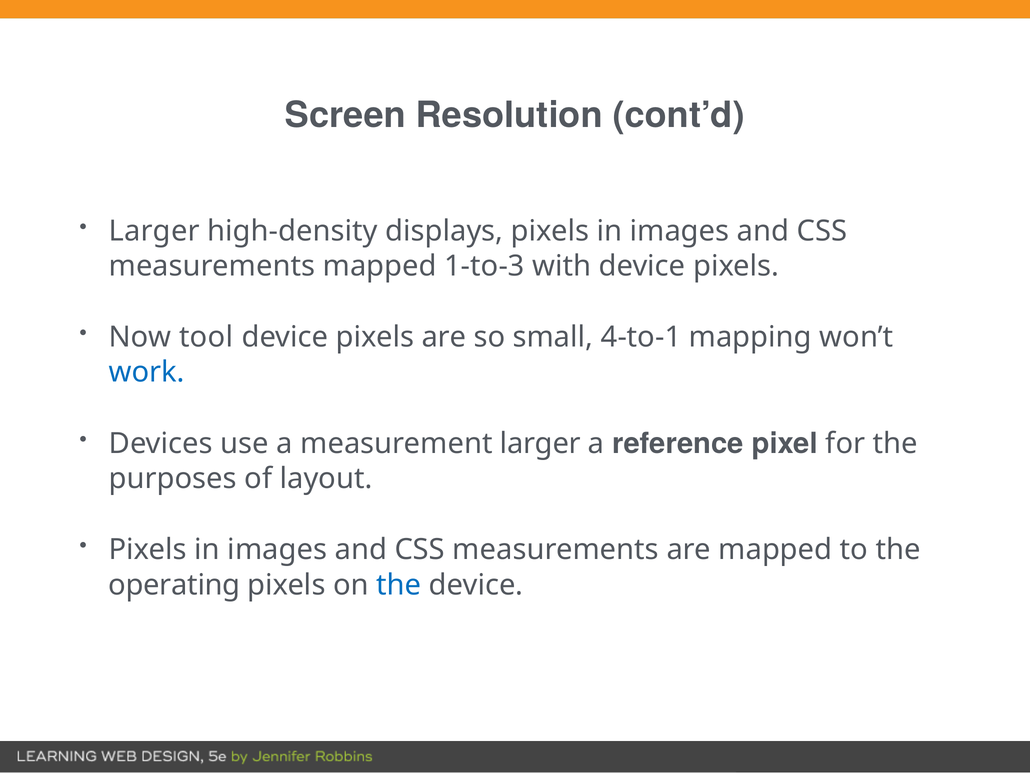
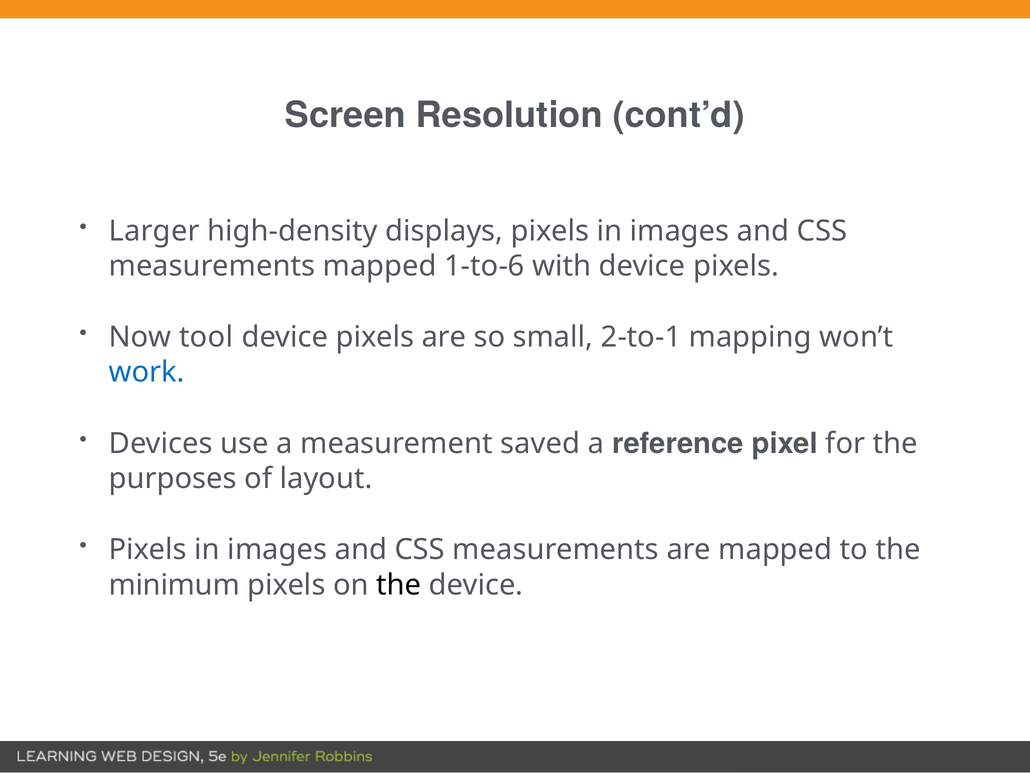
1-to-3: 1-to-3 -> 1-to-6
4-to-1: 4-to-1 -> 2-to-1
measurement larger: larger -> saved
operating: operating -> minimum
the at (399, 584) colour: blue -> black
